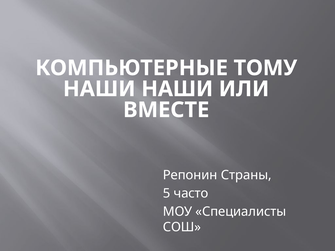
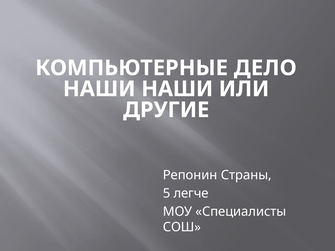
ТОМУ: ТОМУ -> ДЕЛО
ВМЕСТЕ: ВМЕСТЕ -> ДРУГИЕ
часто: часто -> легче
